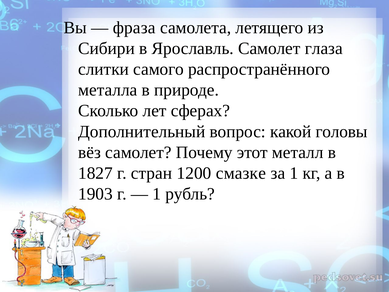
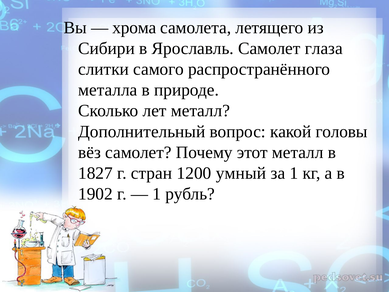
фраза: фраза -> хрома
лет сферах: сферах -> металл
смазке: смазке -> умный
1903: 1903 -> 1902
